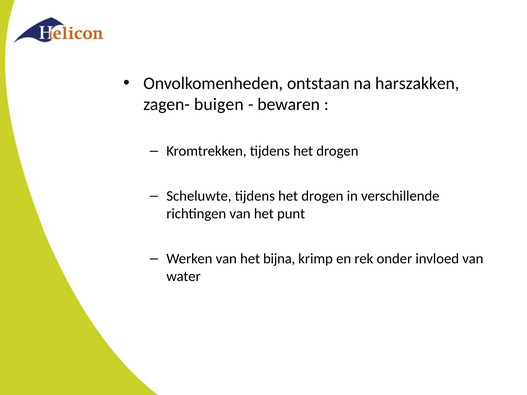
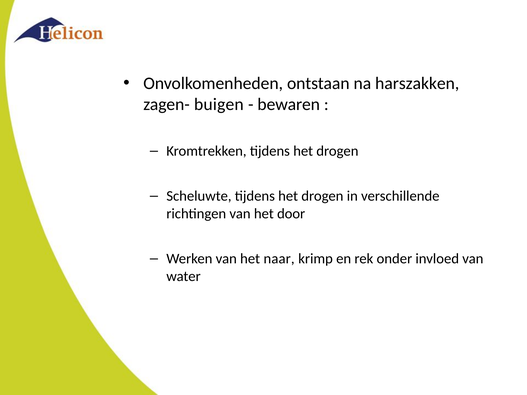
punt: punt -> door
bijna: bijna -> naar
